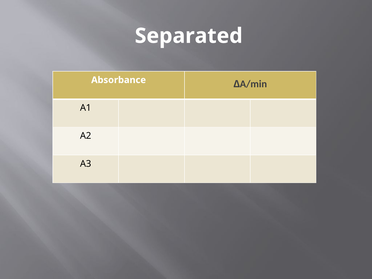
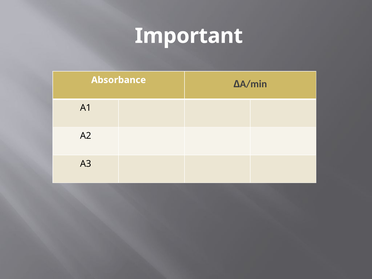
Separated: Separated -> Important
